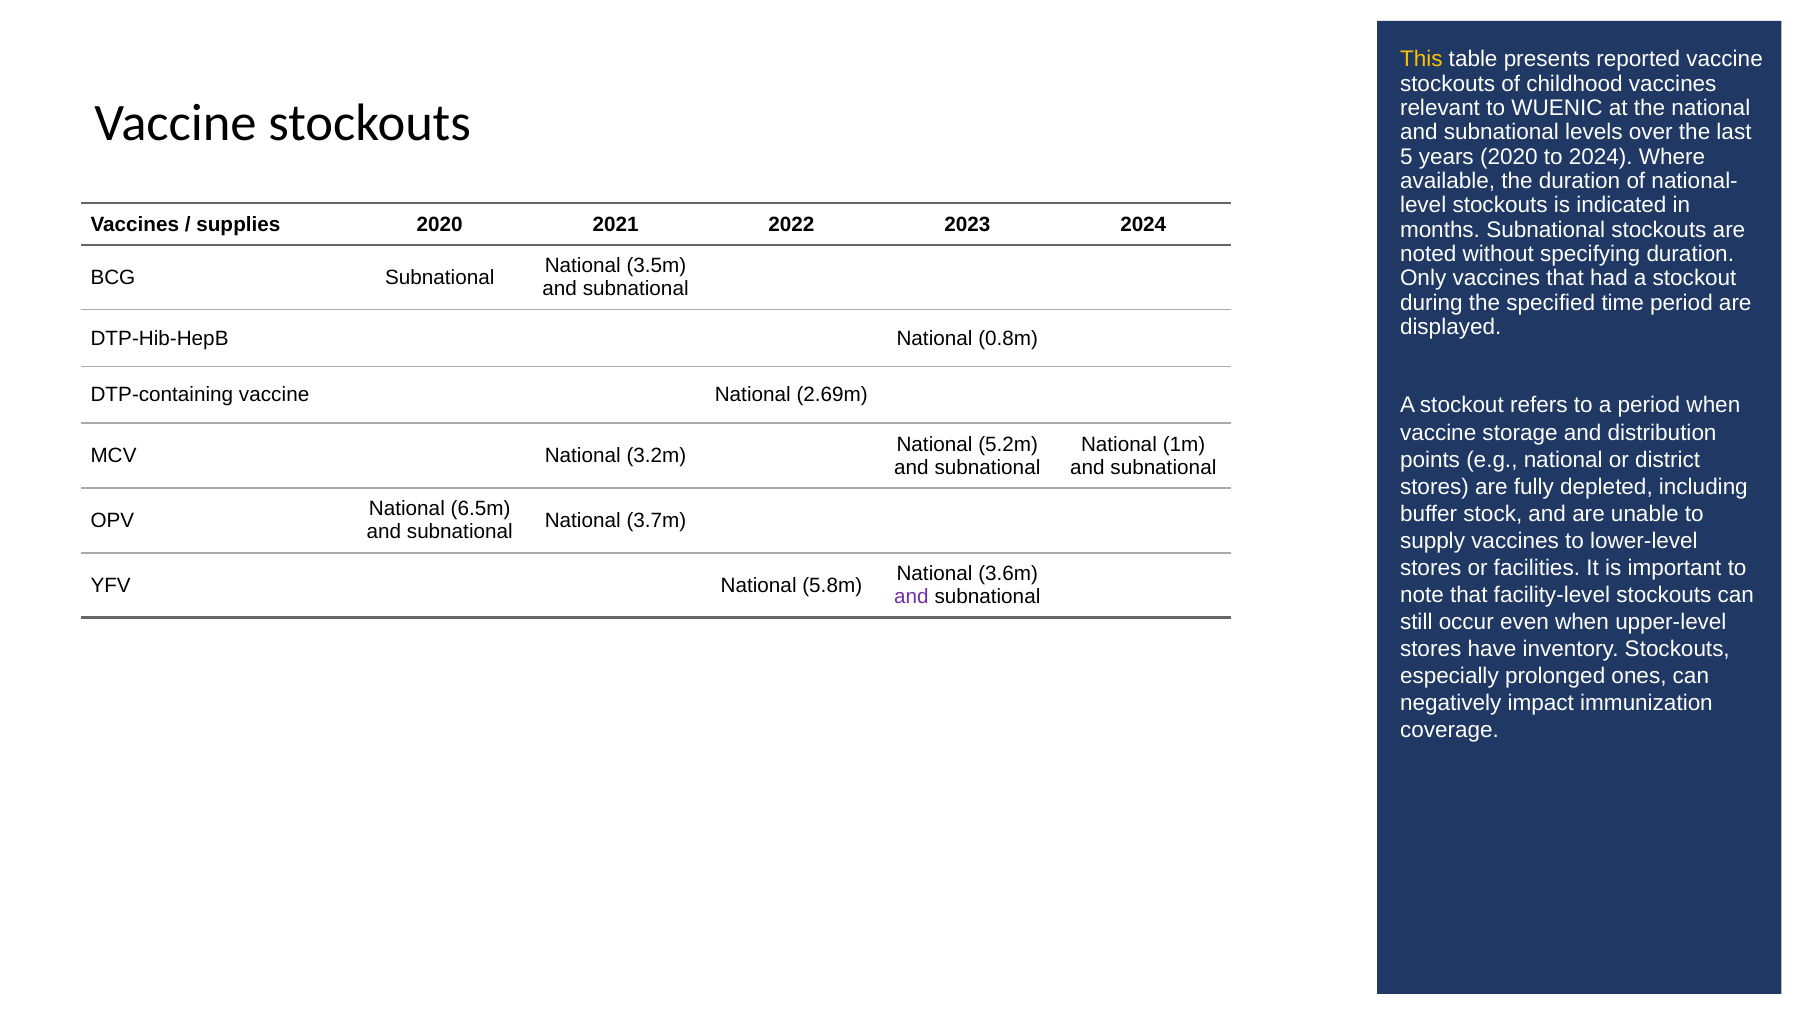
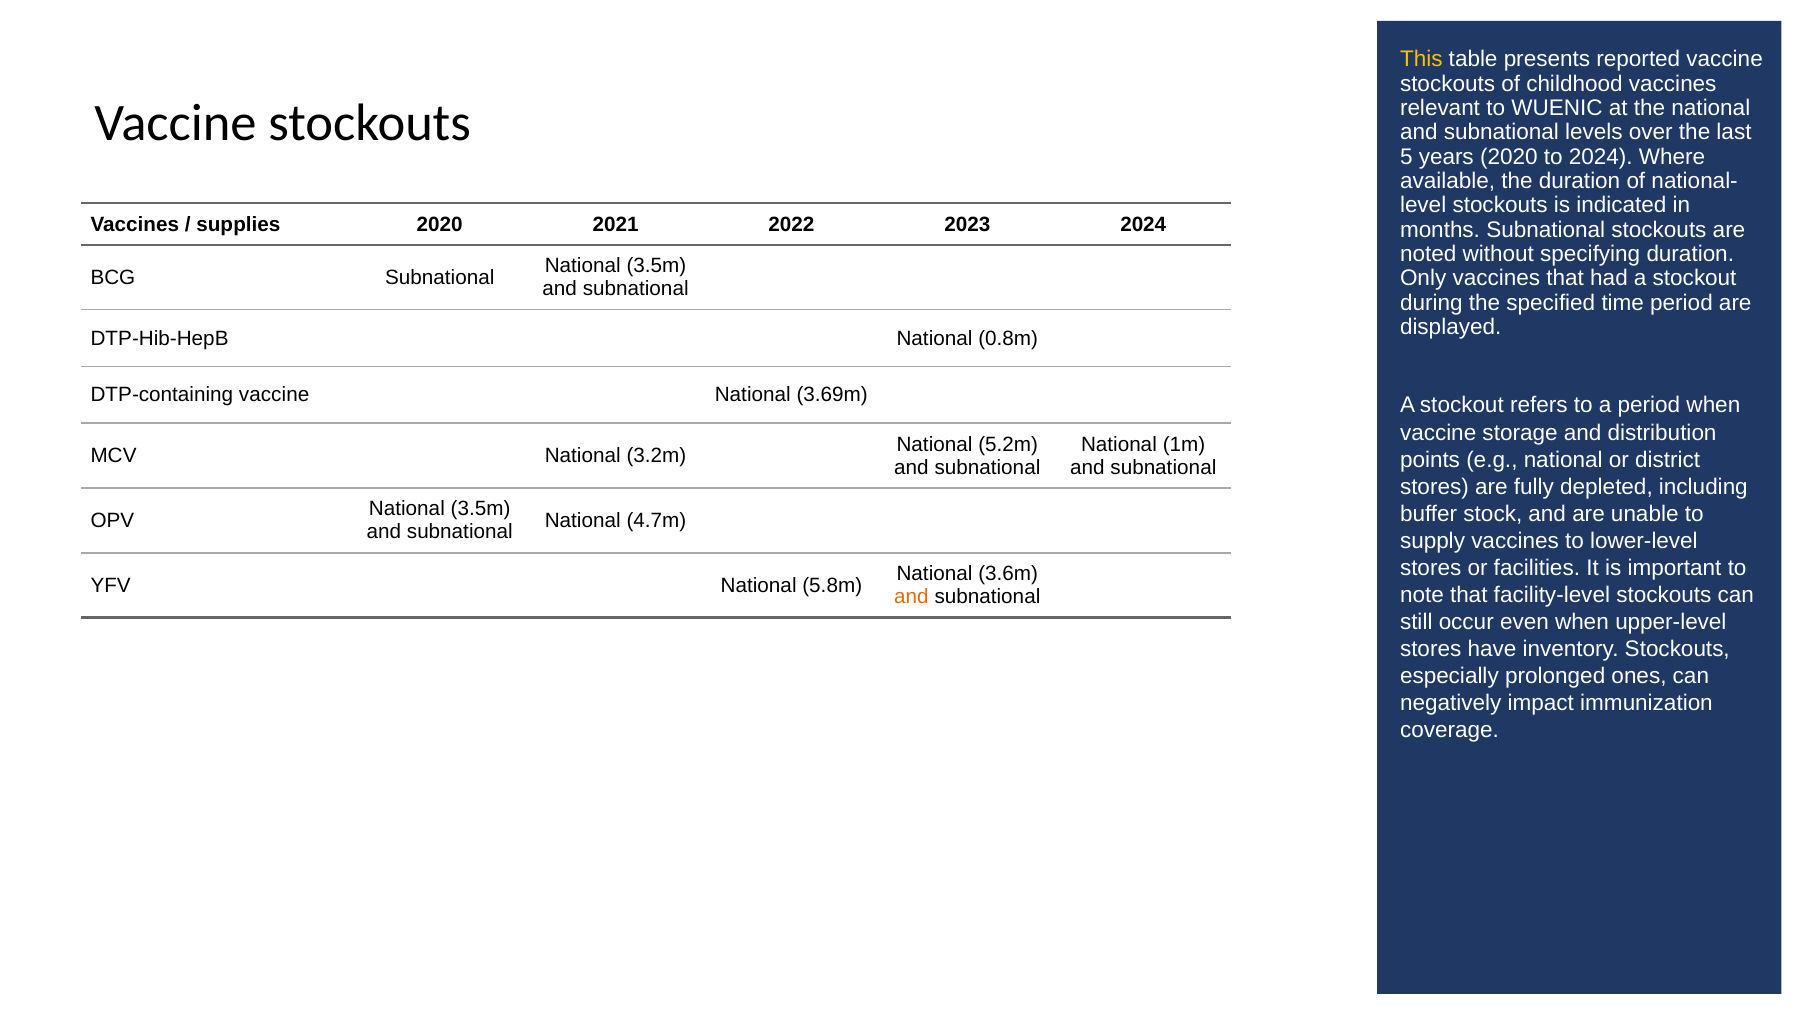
2.69m: 2.69m -> 3.69m
6.5m at (481, 509): 6.5m -> 3.5m
3.7m: 3.7m -> 4.7m
and at (911, 597) colour: purple -> orange
